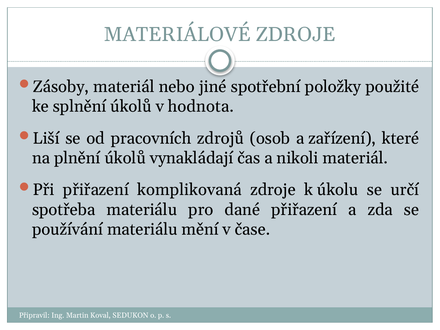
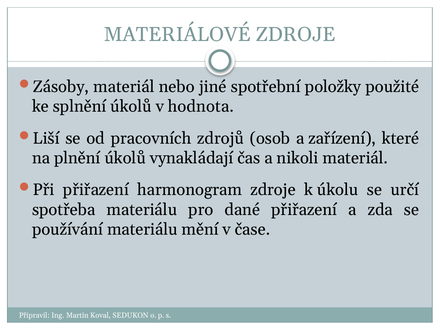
komplikovaná: komplikovaná -> harmonogram
